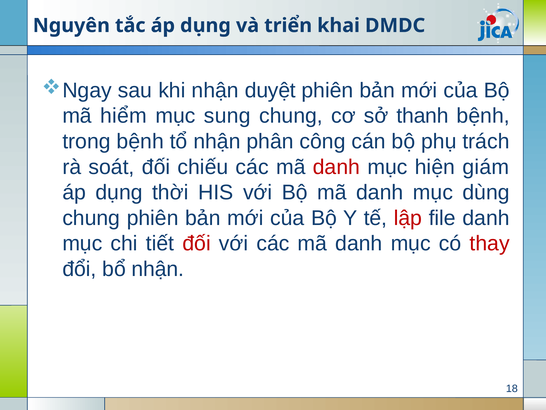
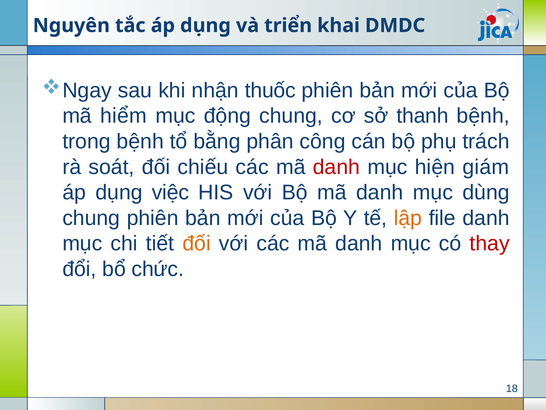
duyệt: duyệt -> thuốc
sung: sung -> động
tổ nhận: nhận -> bằng
thời: thời -> việc
lập colour: red -> orange
đối at (197, 243) colour: red -> orange
bổ nhận: nhận -> chức
